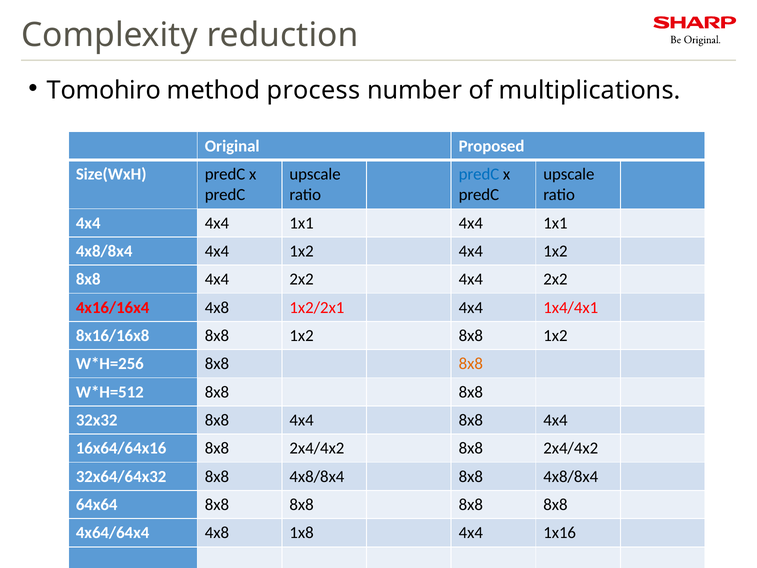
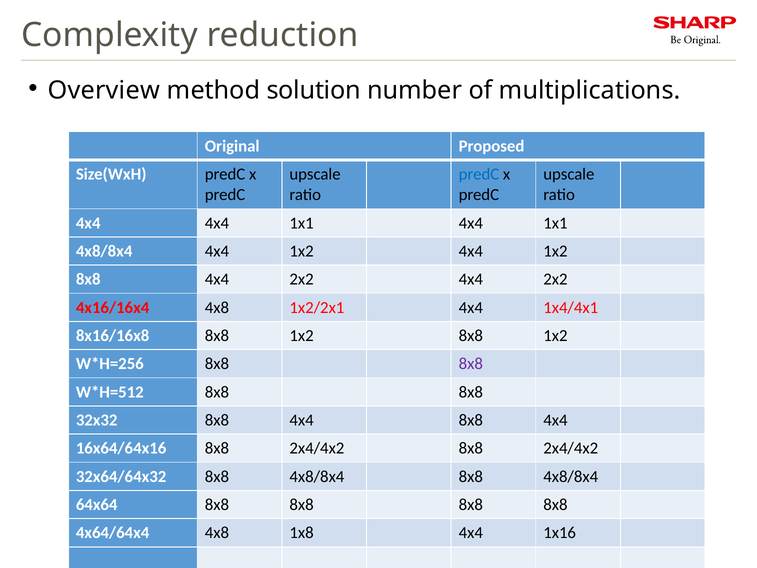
Tomohiro: Tomohiro -> Overview
process: process -> solution
8x8 at (471, 364) colour: orange -> purple
